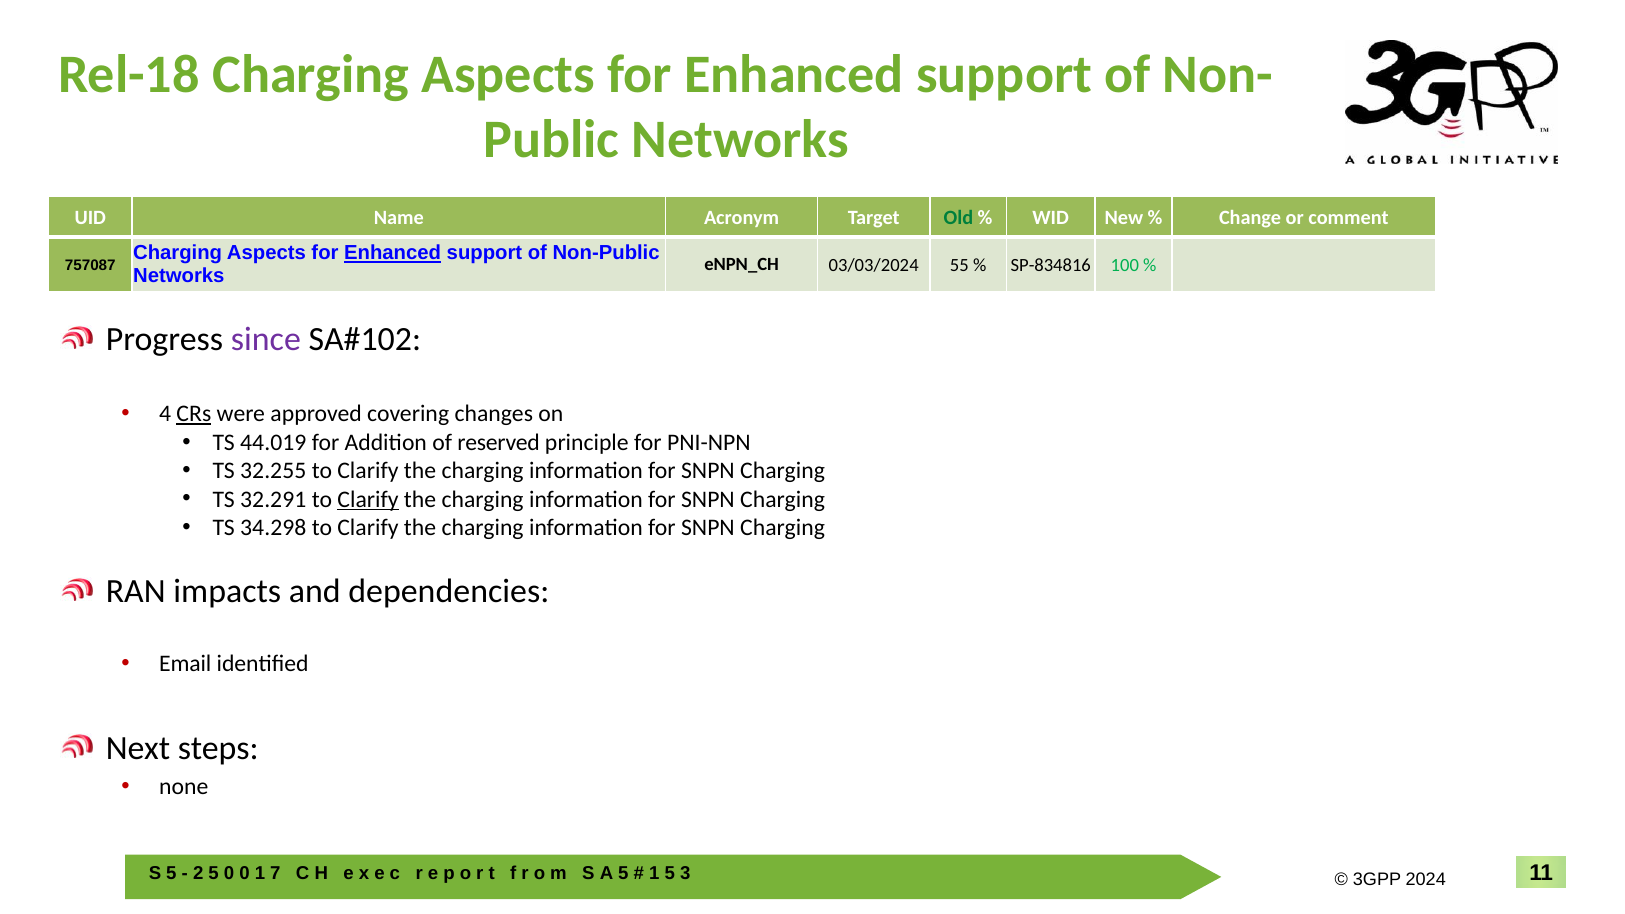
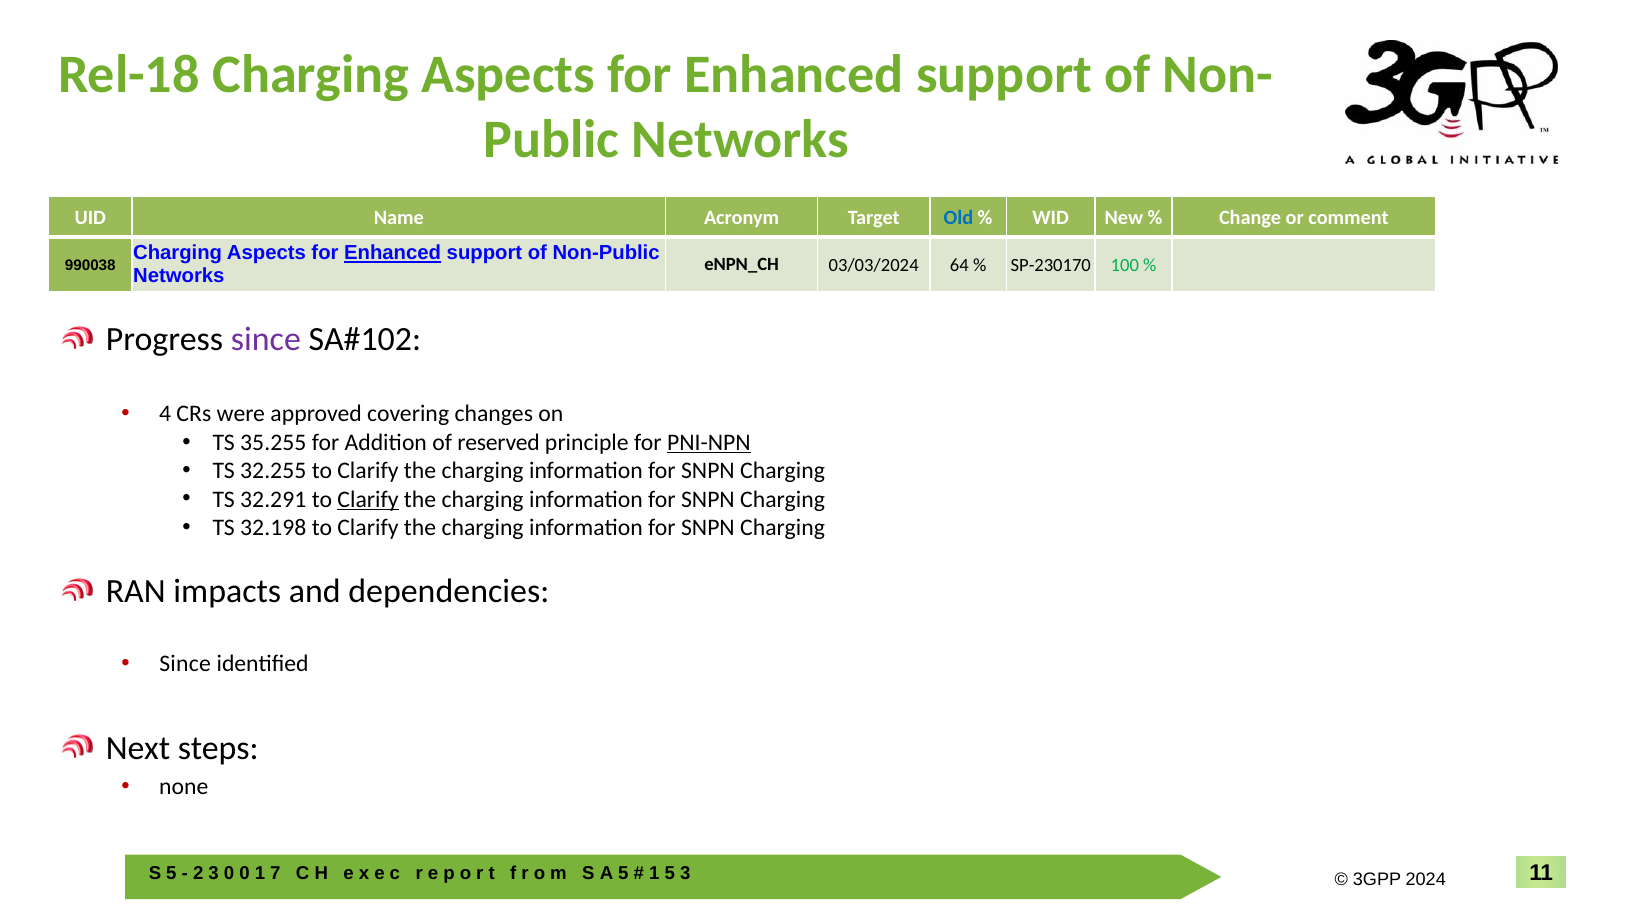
Old colour: green -> blue
55: 55 -> 64
SP-834816: SP-834816 -> SP-230170
757087: 757087 -> 990038
CRs underline: present -> none
44.019: 44.019 -> 35.255
PNI-NPN underline: none -> present
34.298: 34.298 -> 32.198
Email at (185, 664): Email -> Since
5 at (214, 873): 5 -> 3
